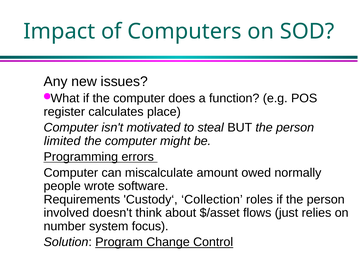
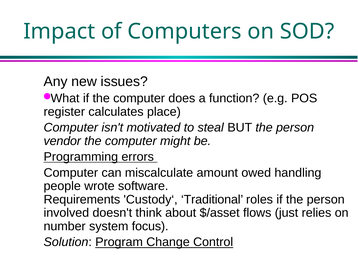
limited: limited -> vendor
normally: normally -> handling
Collection: Collection -> Traditional
